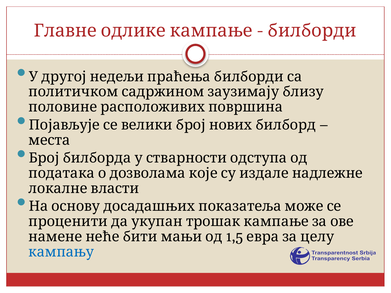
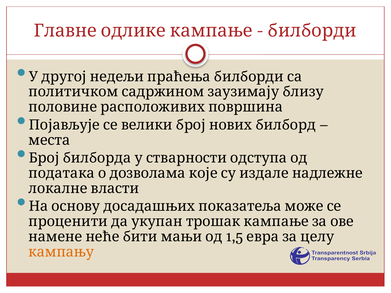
кампању colour: blue -> orange
